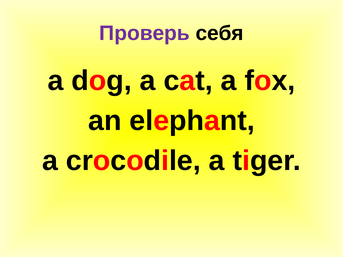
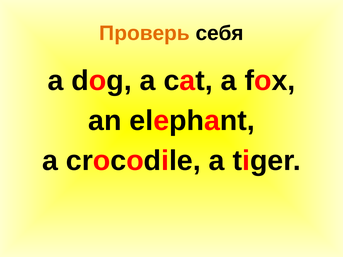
Проверь colour: purple -> orange
